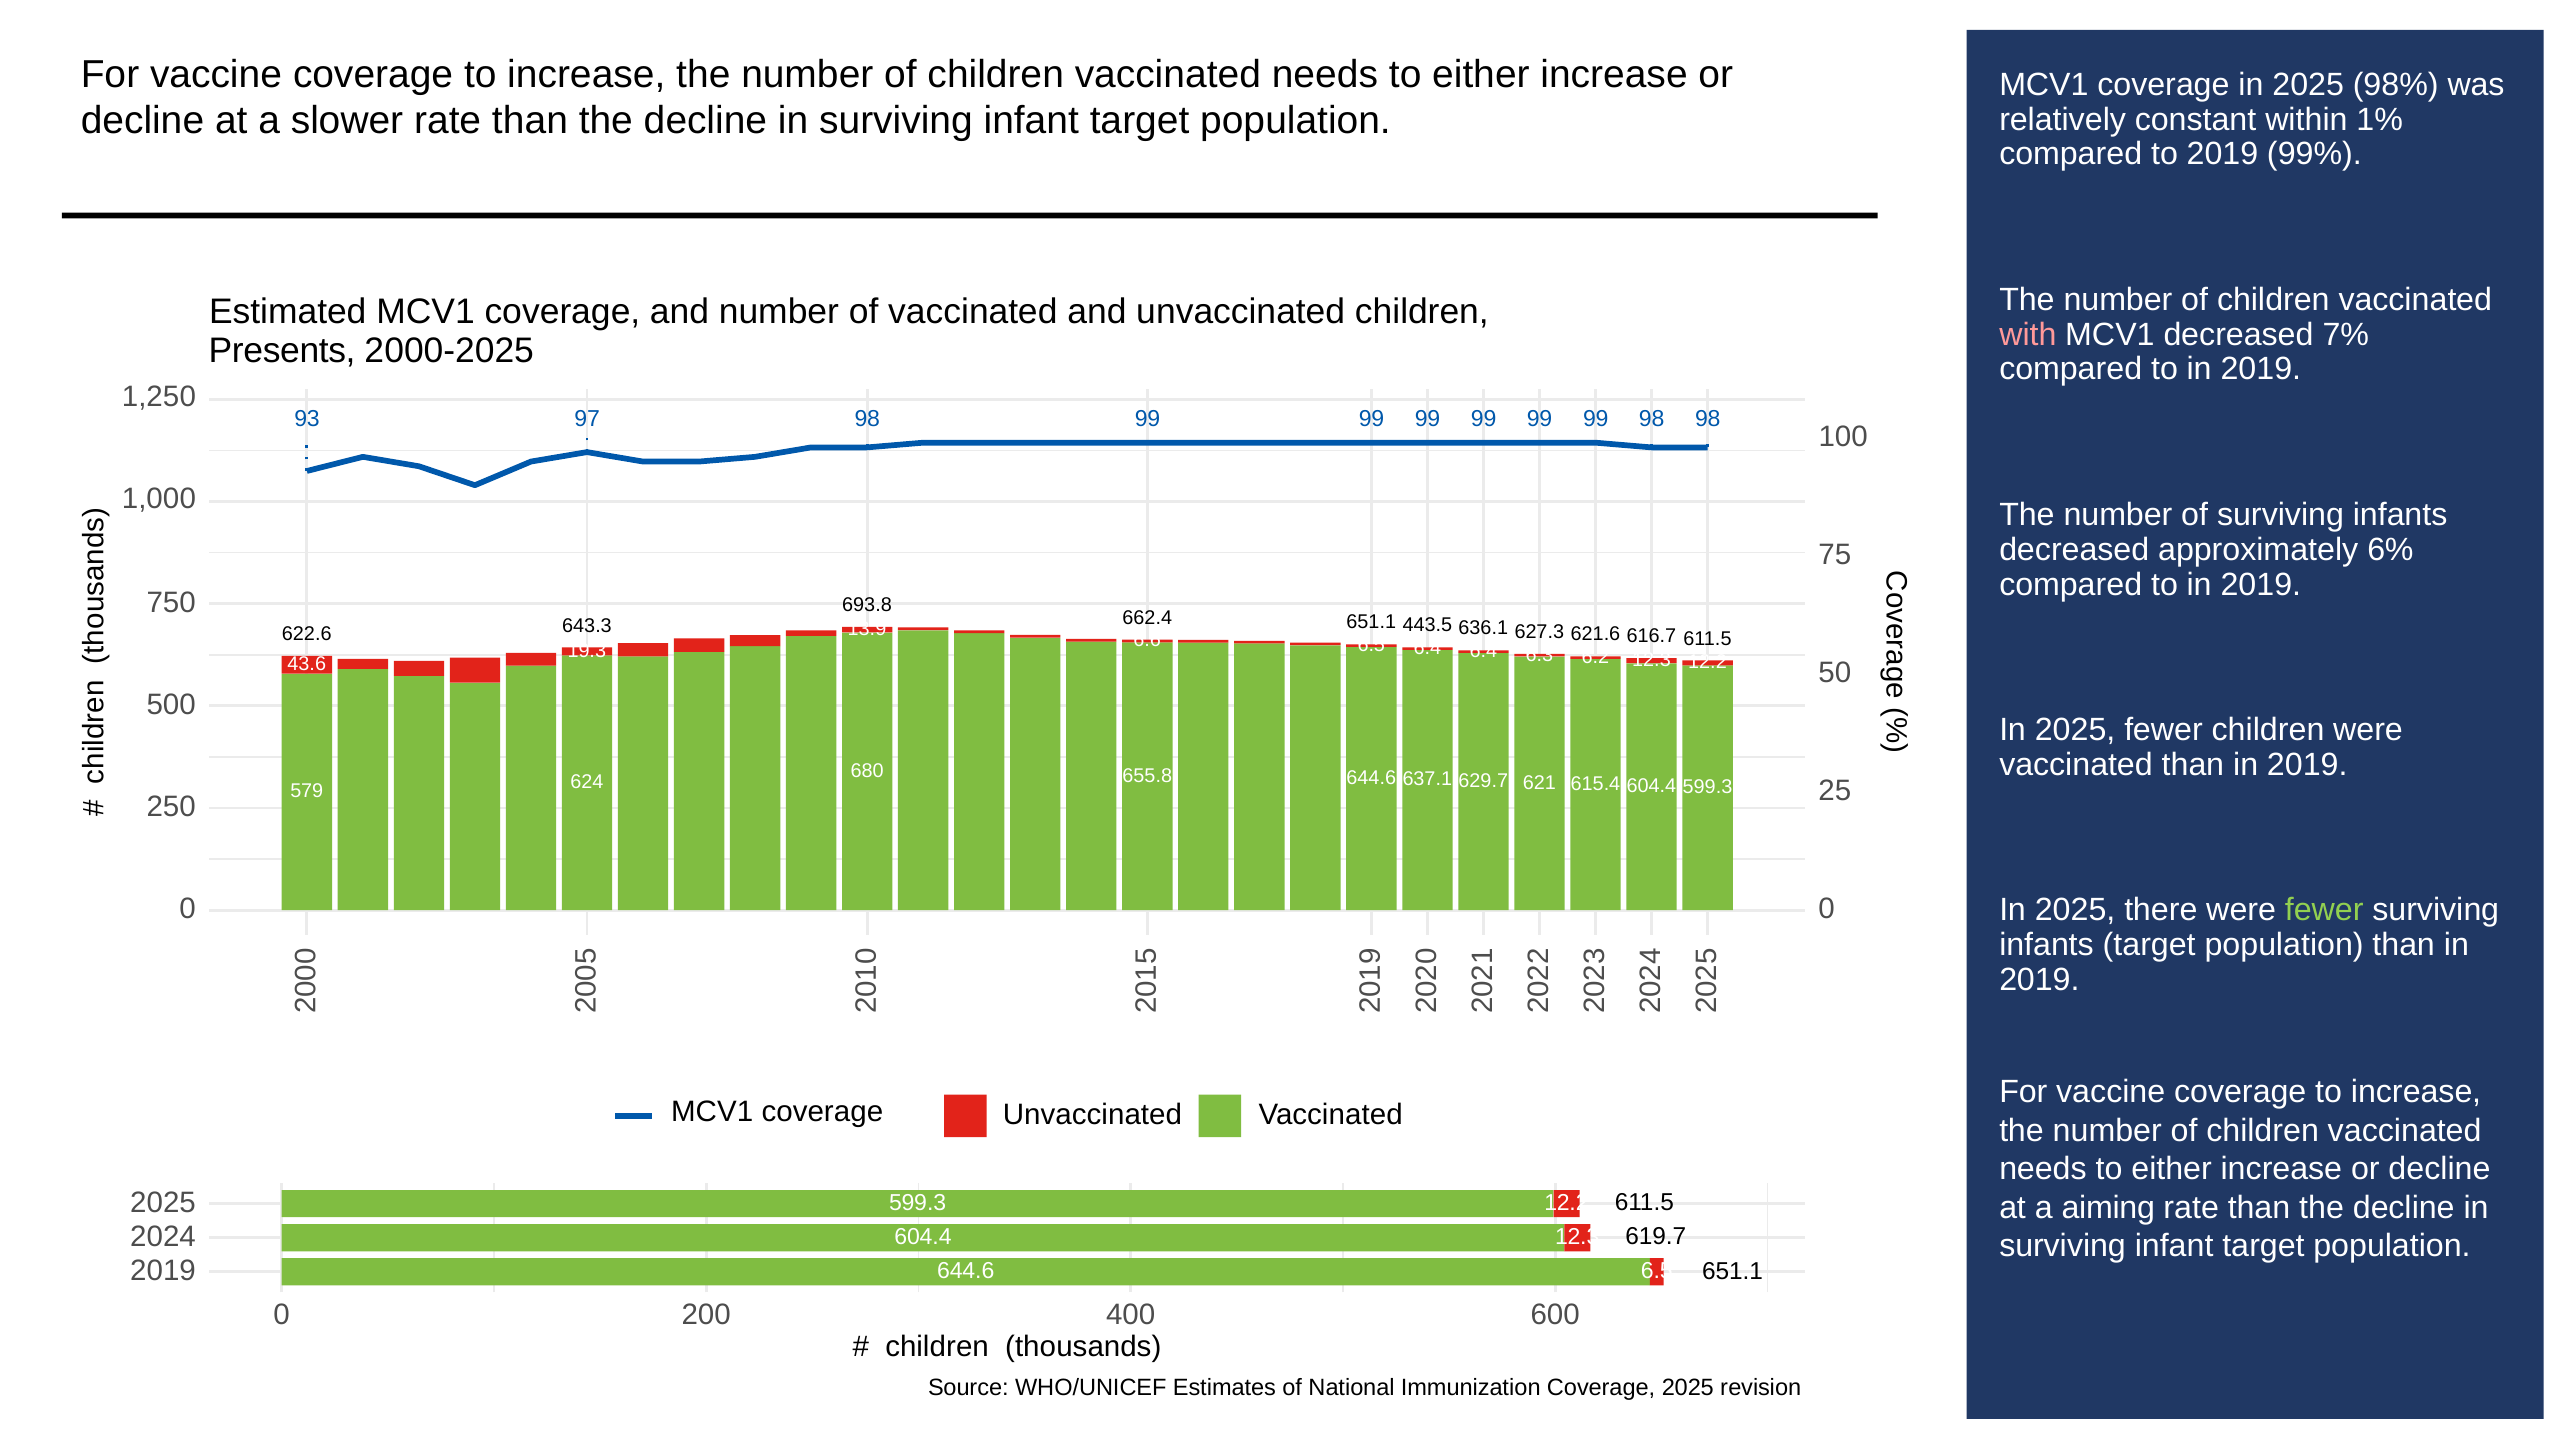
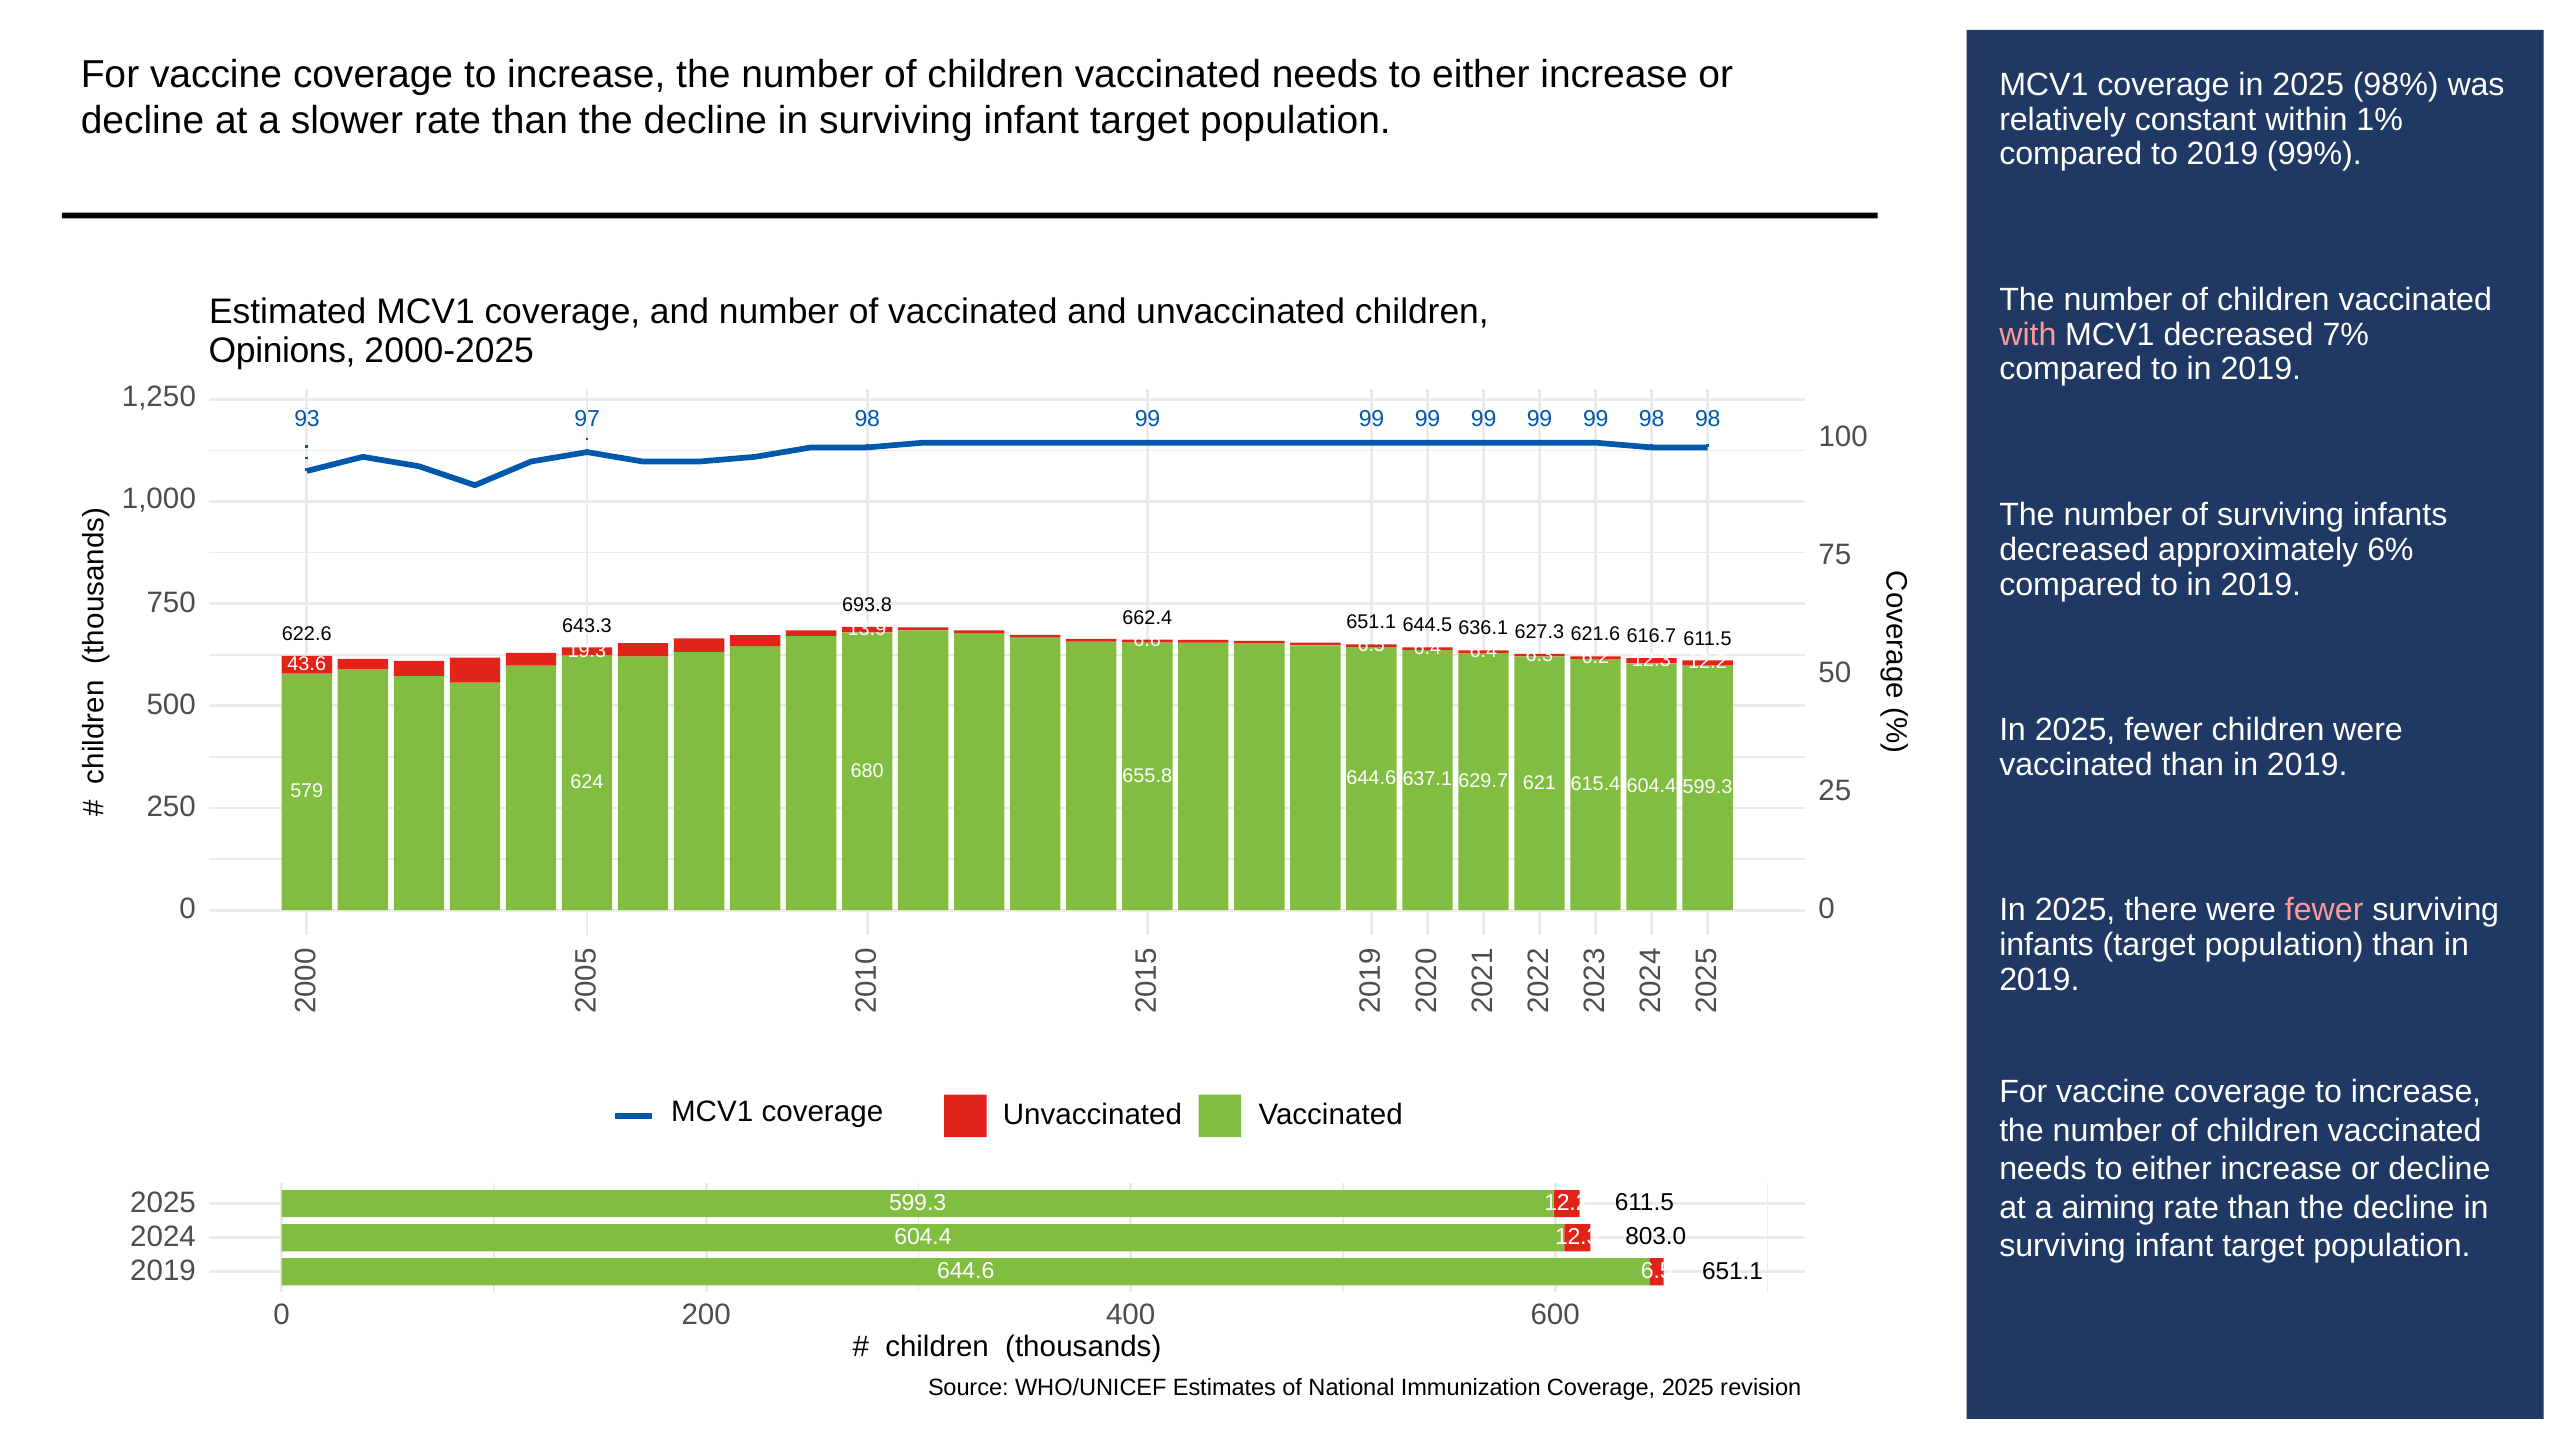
Presents: Presents -> Opinions
443.5: 443.5 -> 644.5
fewer at (2324, 910) colour: light green -> pink
619.7: 619.7 -> 803.0
